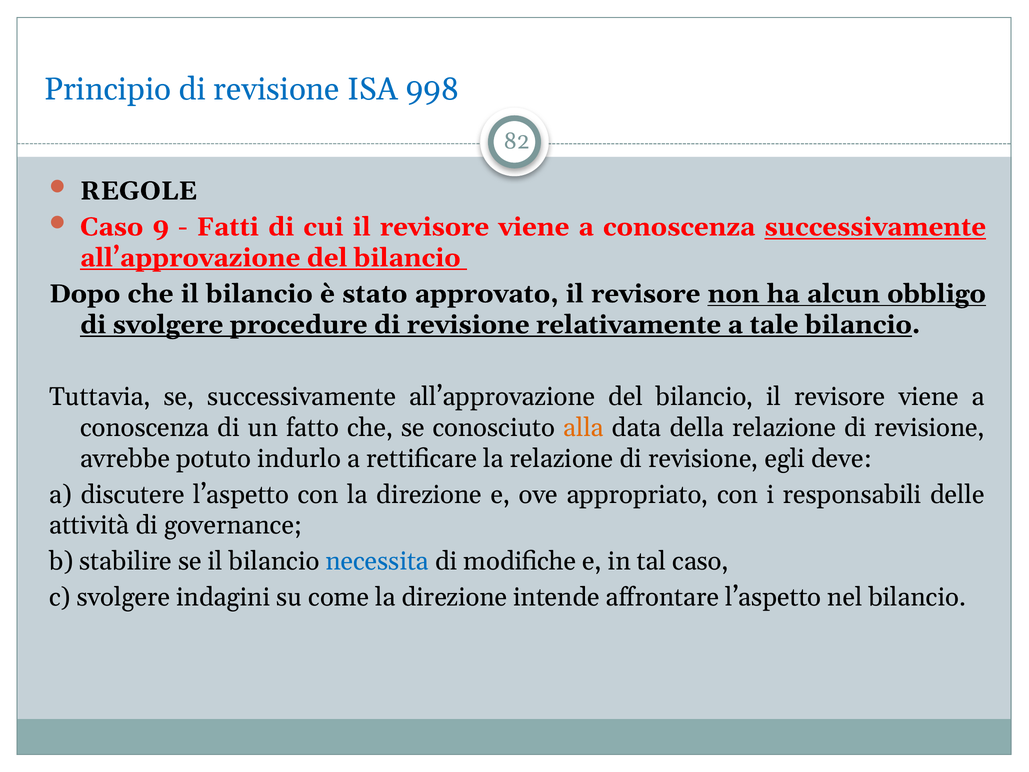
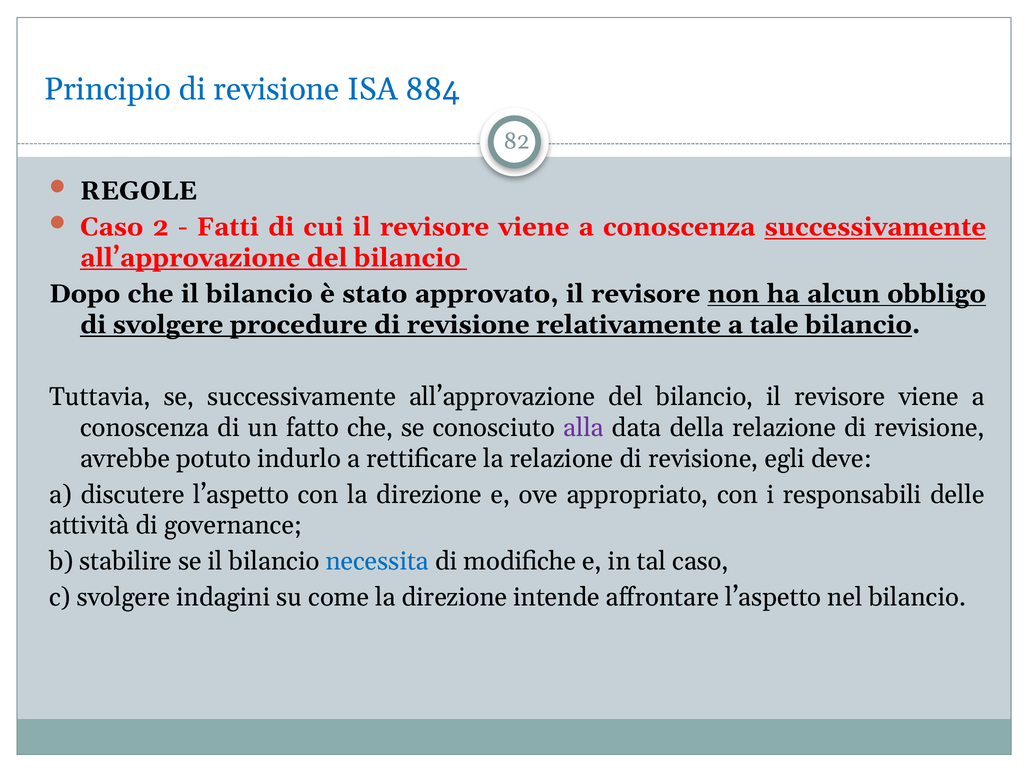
998: 998 -> 884
9: 9 -> 2
alla colour: orange -> purple
